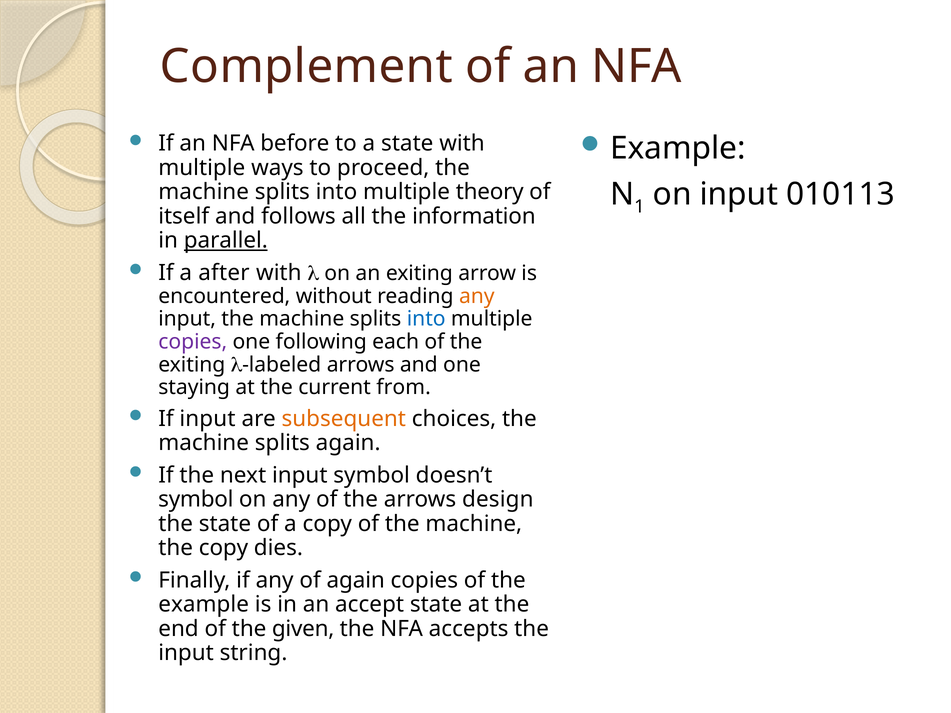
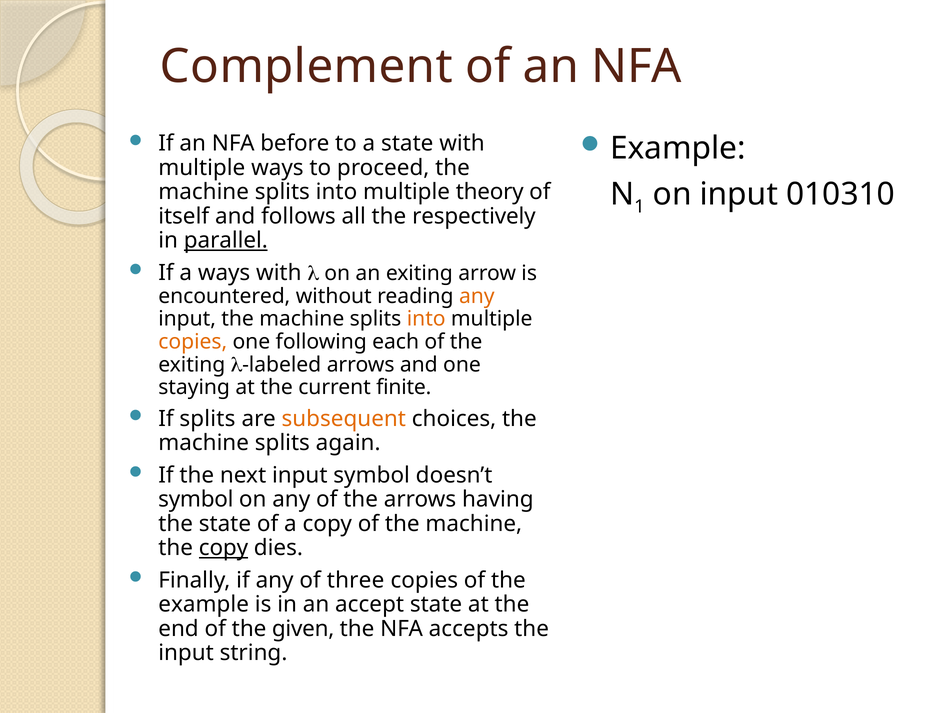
010113: 010113 -> 010310
information: information -> respectively
a after: after -> ways
into at (426, 319) colour: blue -> orange
copies at (193, 342) colour: purple -> orange
from: from -> finite
If input: input -> splits
design: design -> having
copy at (224, 548) underline: none -> present
of again: again -> three
